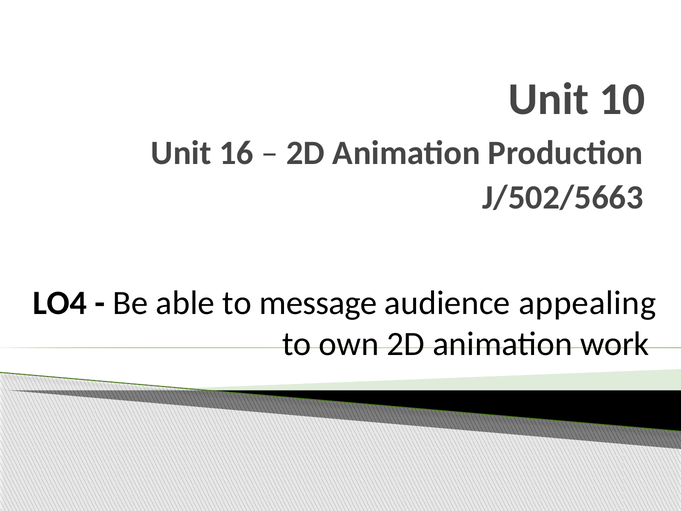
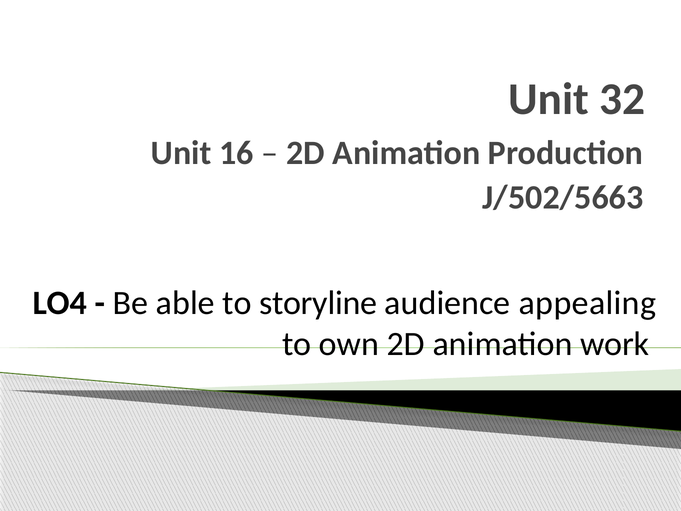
10: 10 -> 32
message: message -> storyline
